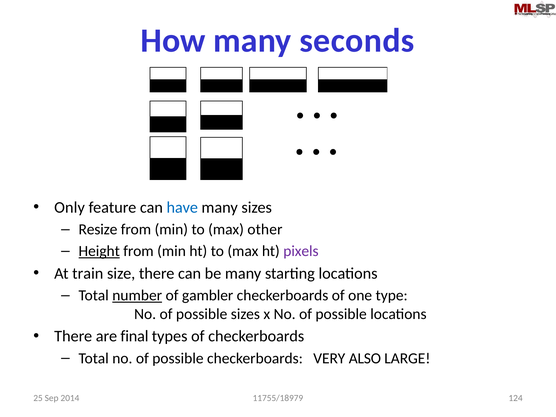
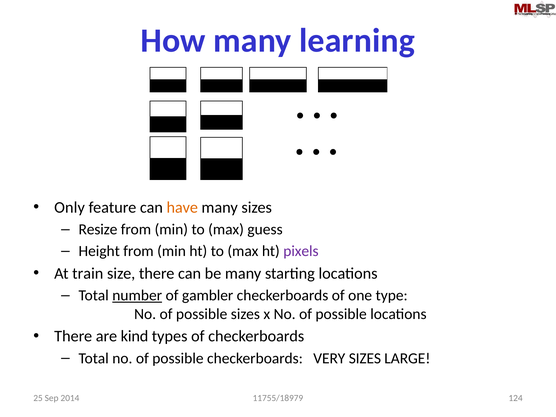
seconds: seconds -> learning
have colour: blue -> orange
other: other -> guess
Height underline: present -> none
final: final -> kind
VERY ALSO: ALSO -> SIZES
